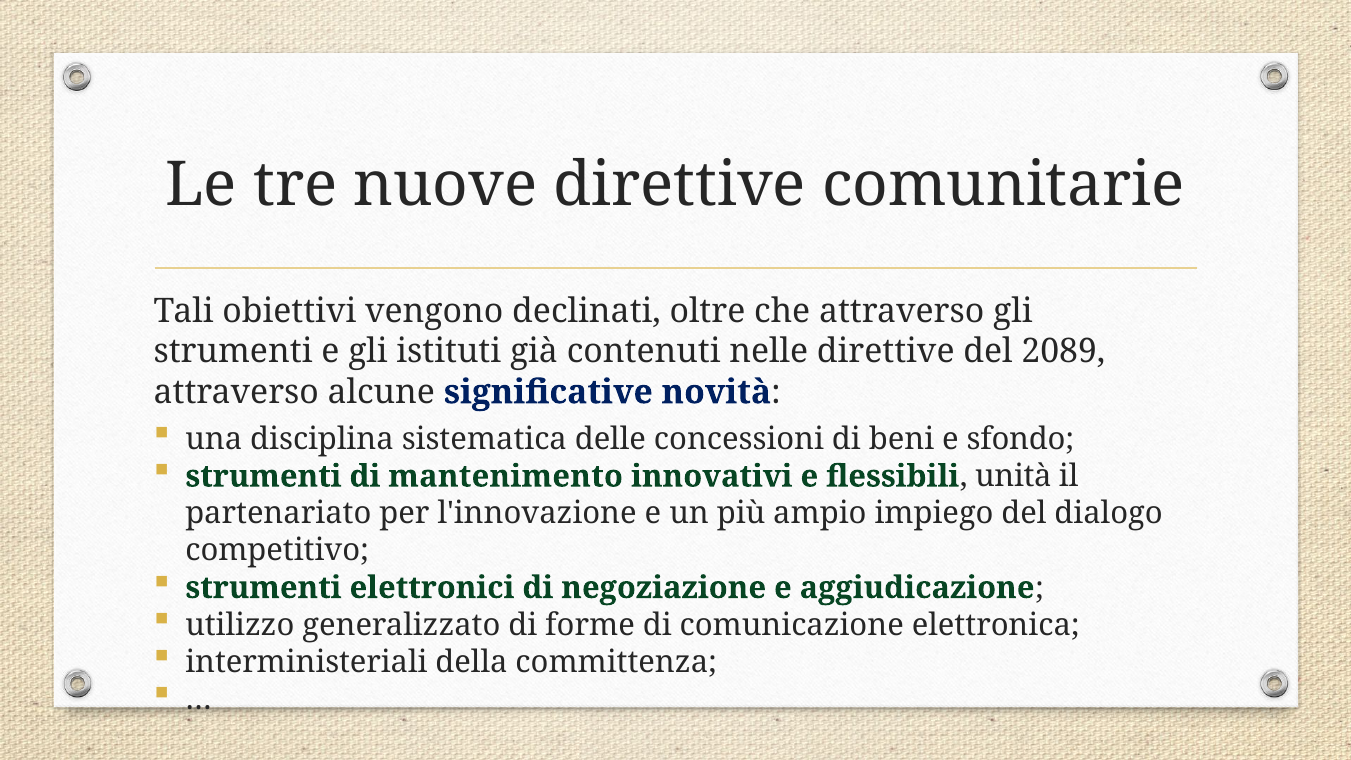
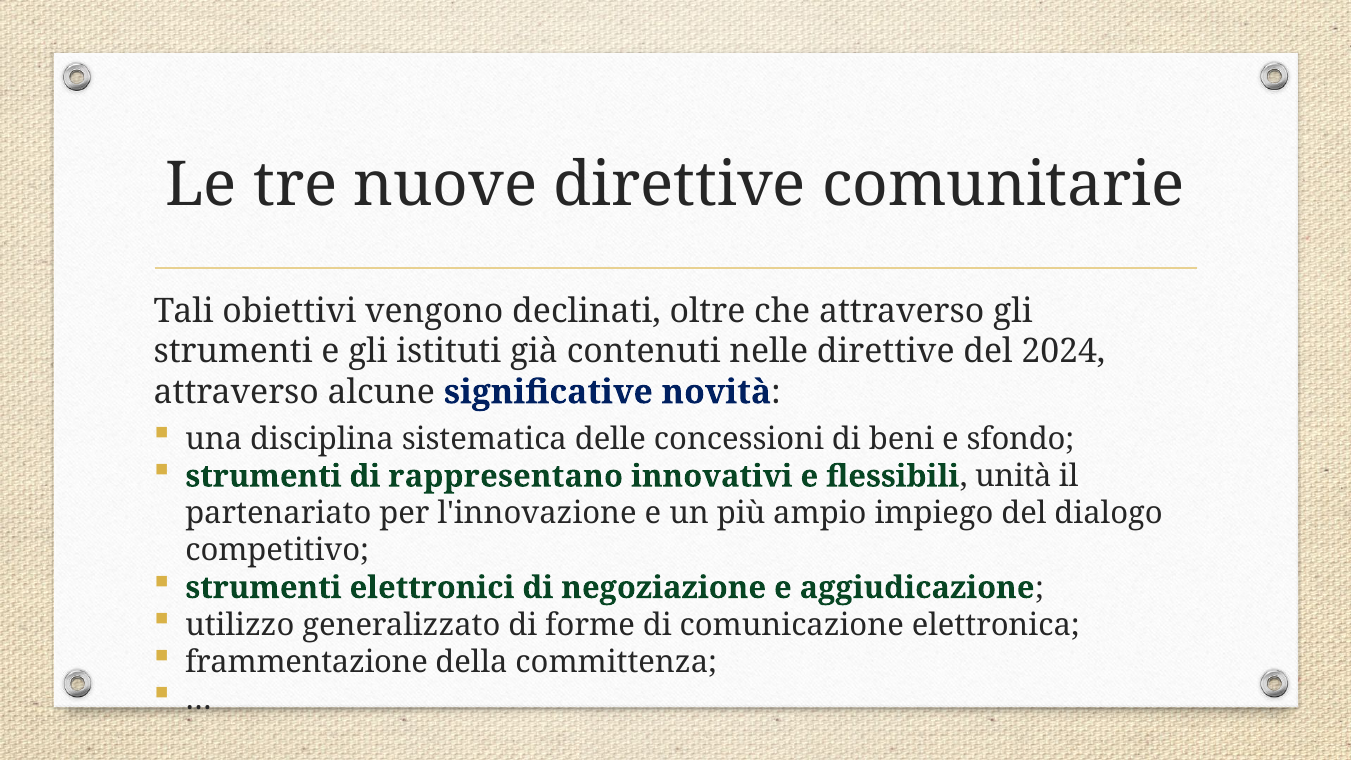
2089: 2089 -> 2024
mantenimento: mantenimento -> rappresentano
interministeriali: interministeriali -> frammentazione
